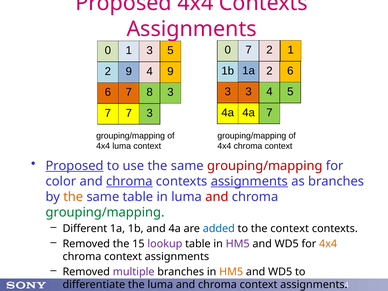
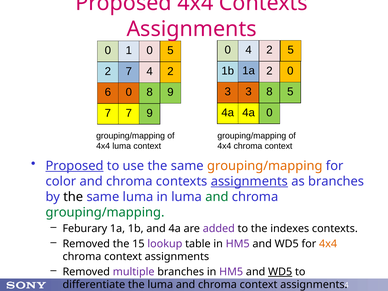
0 7: 7 -> 4
2 1: 1 -> 5
1 3: 3 -> 0
2 6: 6 -> 0
2 9: 9 -> 7
9 at (170, 71): 9 -> 2
3 4: 4 -> 8
6 7: 7 -> 0
8 3: 3 -> 9
4a 7: 7 -> 0
7 3: 3 -> 9
grouping/mapping at (265, 166) colour: red -> orange
chroma at (129, 181) underline: present -> none
the at (73, 197) colour: orange -> black
same table: table -> luma
and at (217, 197) colour: red -> green
Different: Different -> Feburary
added colour: blue -> purple
the context: context -> indexes
HM5 at (231, 272) colour: orange -> purple
WD5 at (280, 272) underline: none -> present
